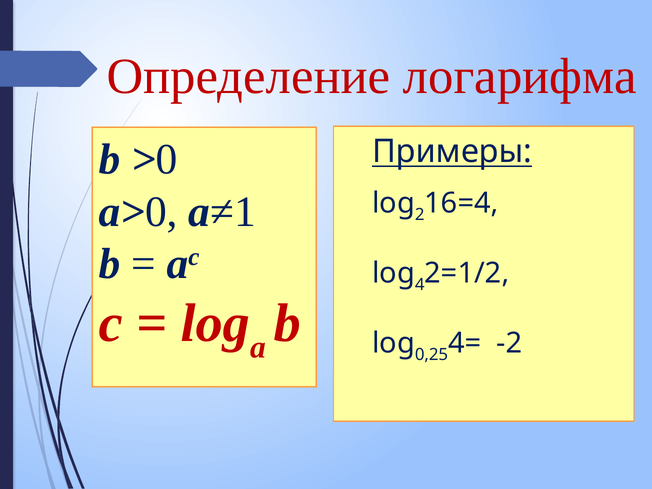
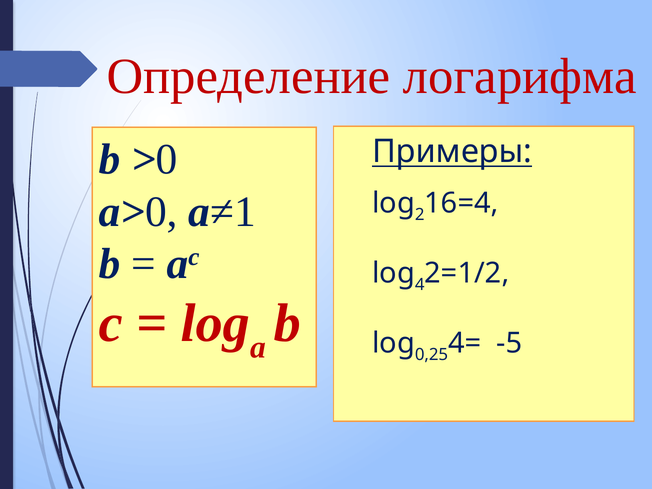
-2: -2 -> -5
